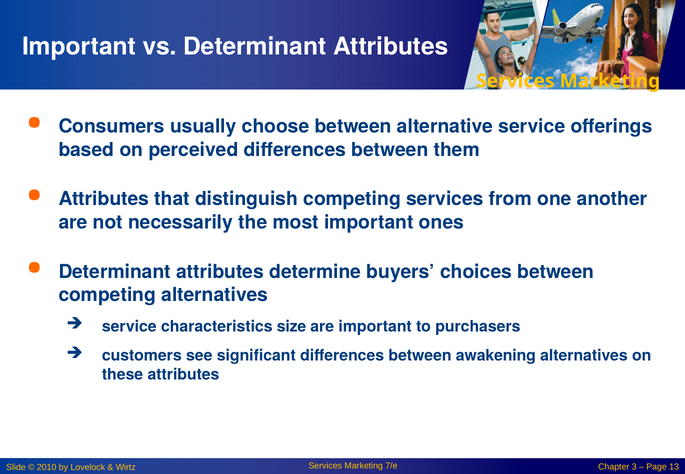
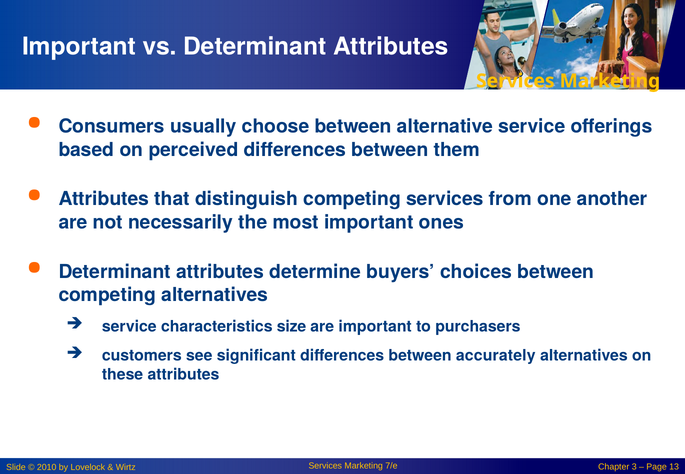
awakening: awakening -> accurately
